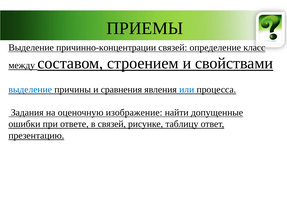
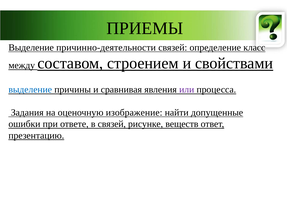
причинно-концентрации: причинно-концентрации -> причинно-деятельности
сравнения: сравнения -> сравнивая
или colour: blue -> purple
таблицу: таблицу -> веществ
